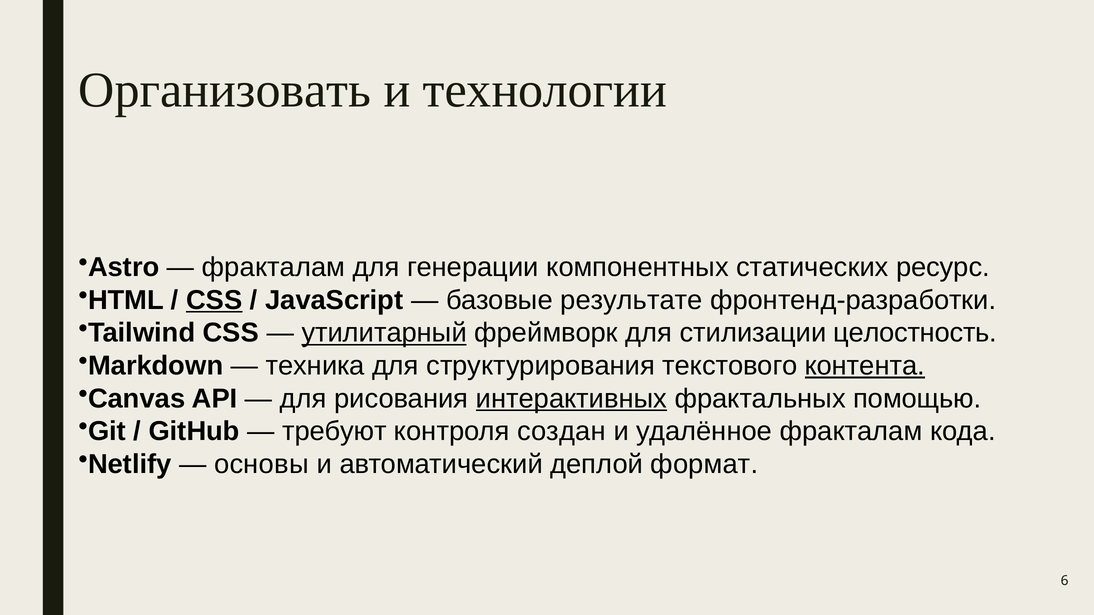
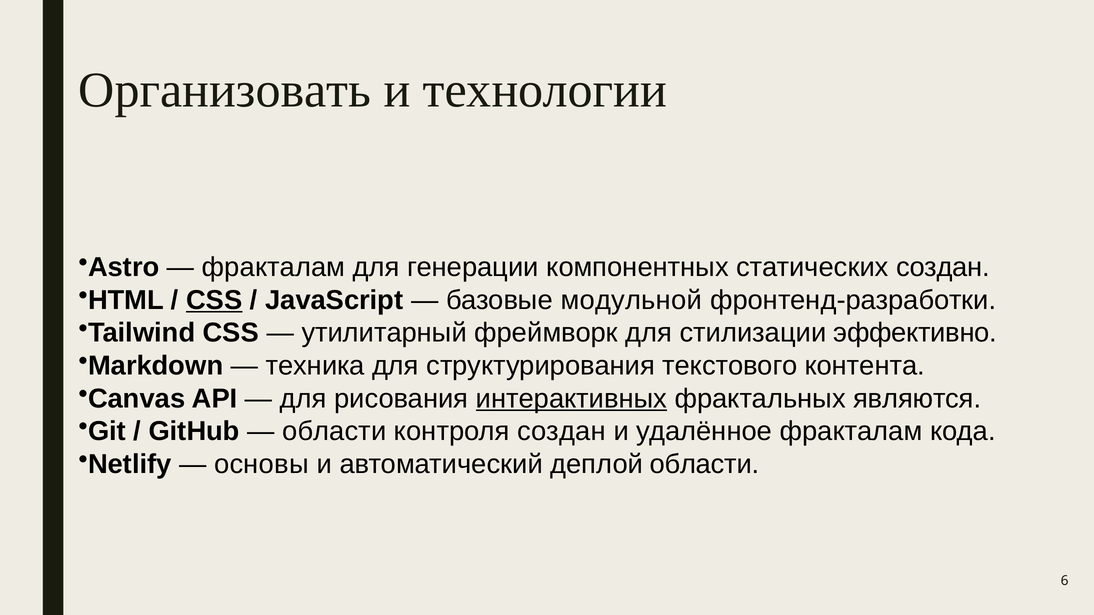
статических ресурс: ресурс -> создан
результате: результате -> модульной
утилитарный underline: present -> none
целостность: целостность -> эффективно
контента underline: present -> none
помощью: помощью -> являются
требуют at (334, 432): требуют -> области
деплой формат: формат -> области
